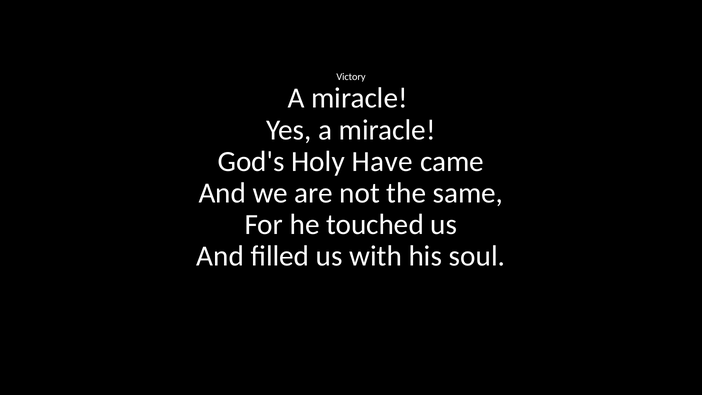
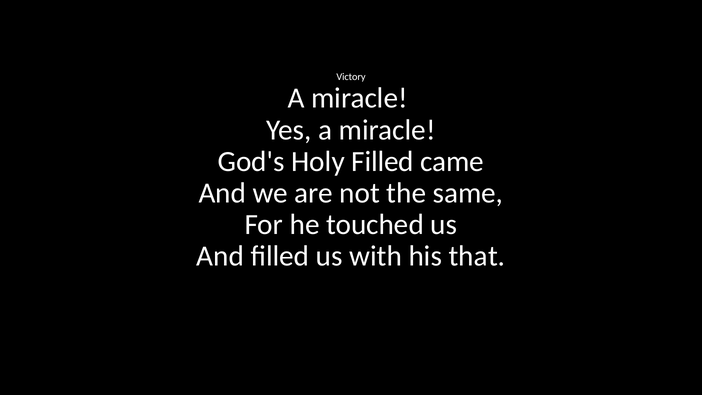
Holy Have: Have -> Filled
soul: soul -> that
